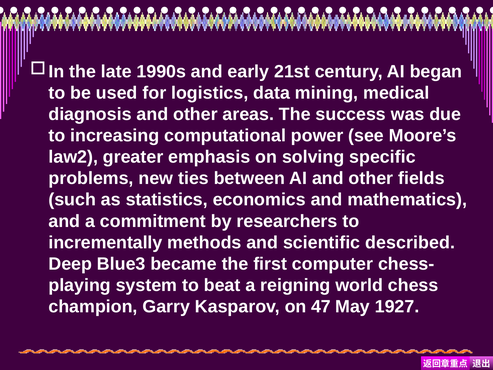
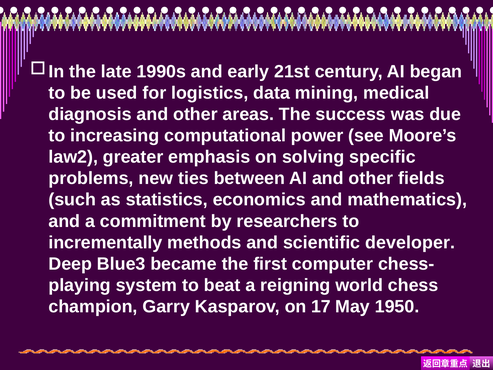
described: described -> developer
47: 47 -> 17
1927: 1927 -> 1950
